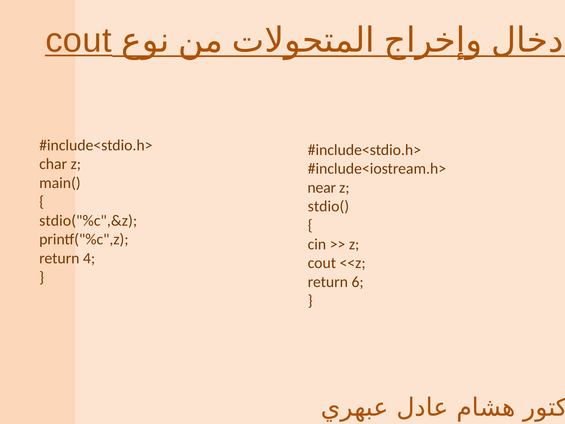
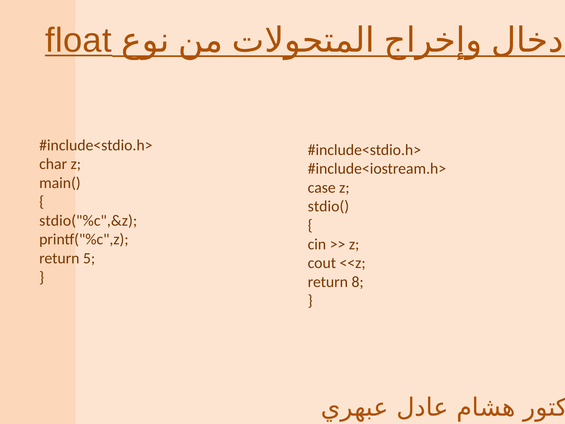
cout at (78, 40): cout -> float
near: near -> case
4: 4 -> 5
6: 6 -> 8
